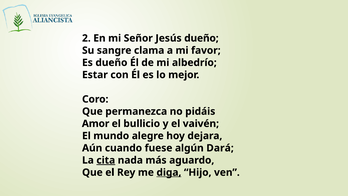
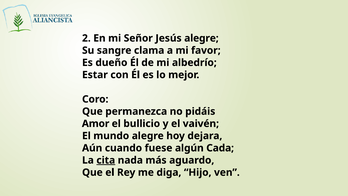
Jesús dueño: dueño -> alegre
Dará: Dará -> Cada
diga underline: present -> none
